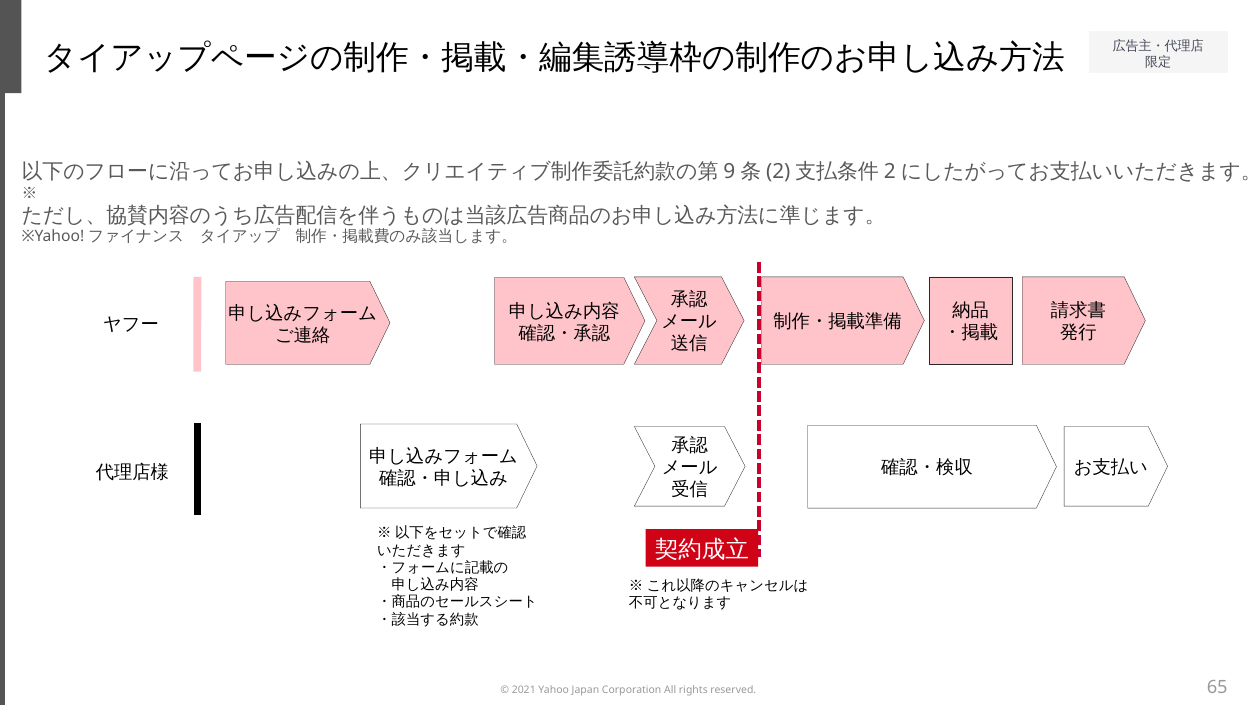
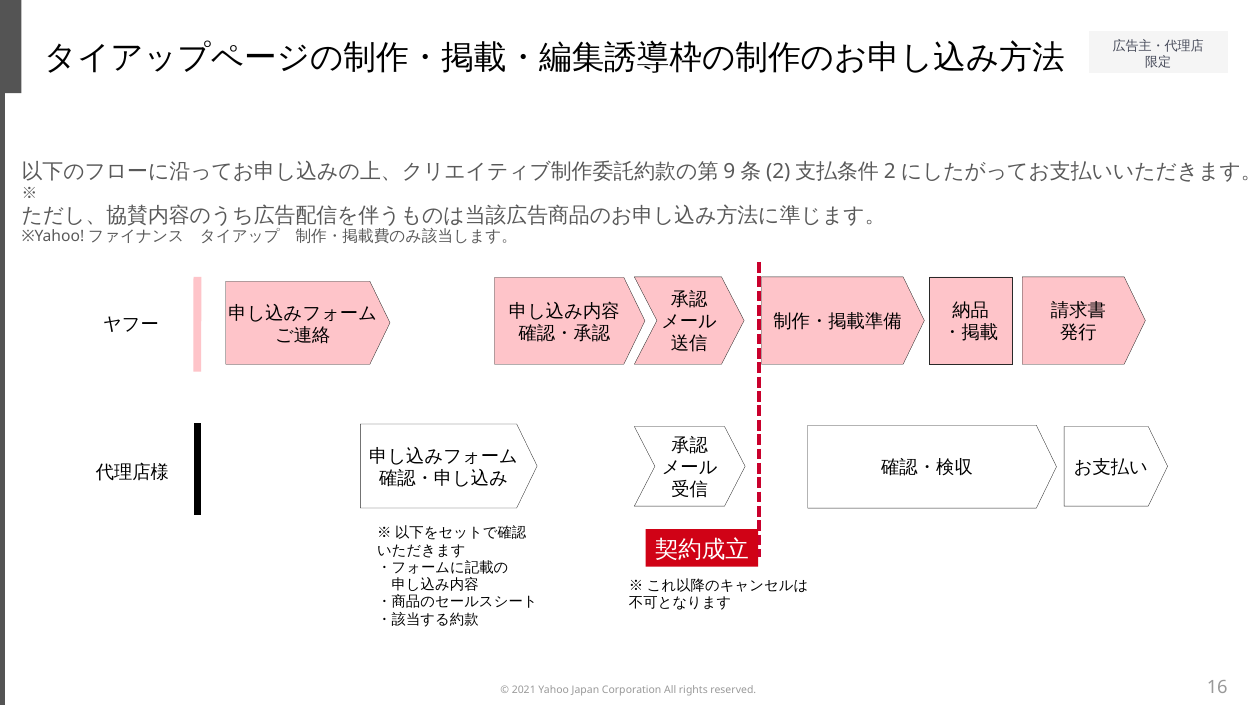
65: 65 -> 16
